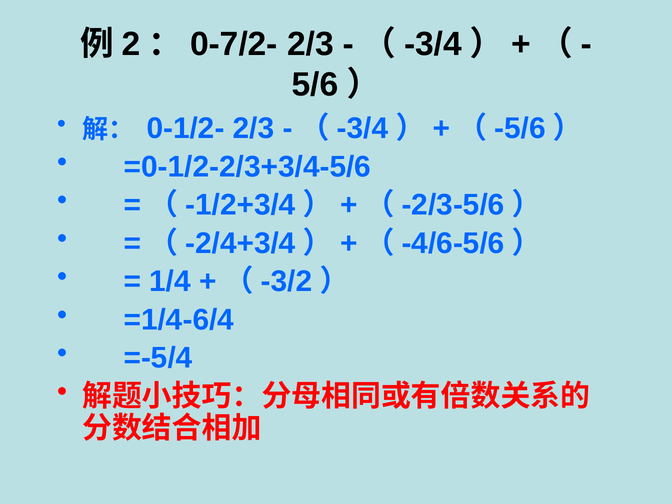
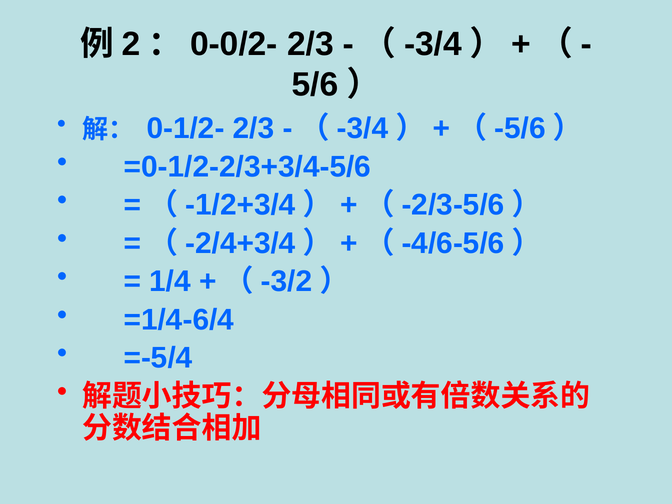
0-7/2-: 0-7/2- -> 0-0/2-
